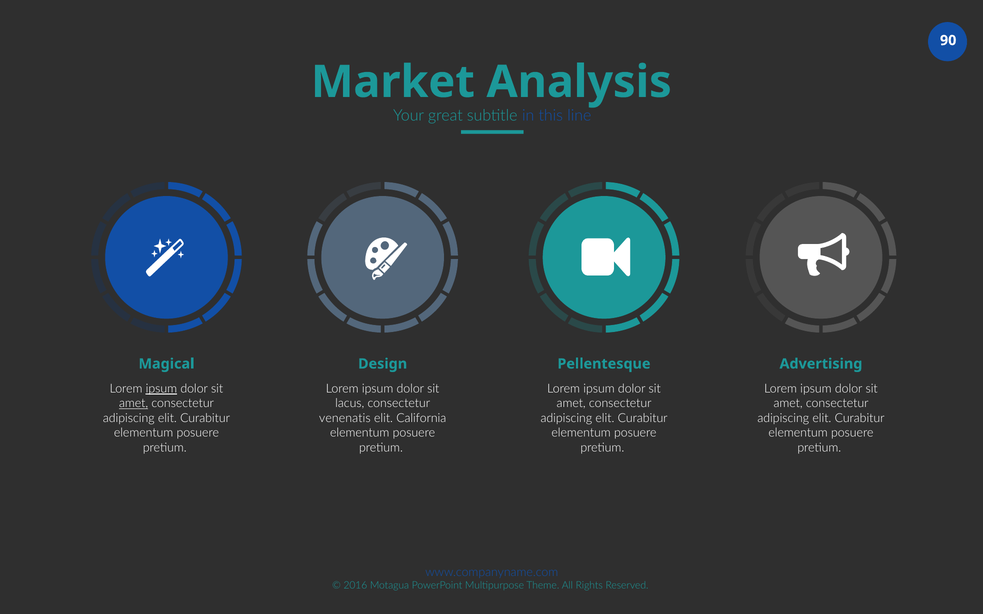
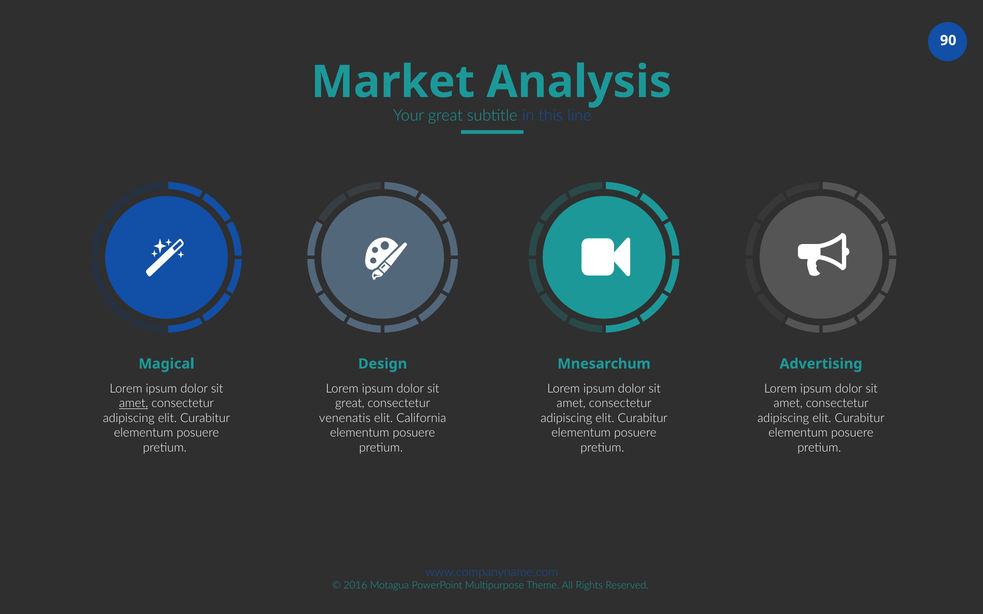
Pellentesque: Pellentesque -> Mnesarchum
ipsum at (161, 389) underline: present -> none
lacus at (350, 404): lacus -> great
